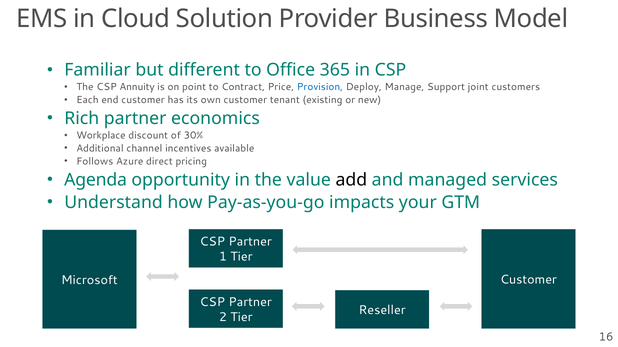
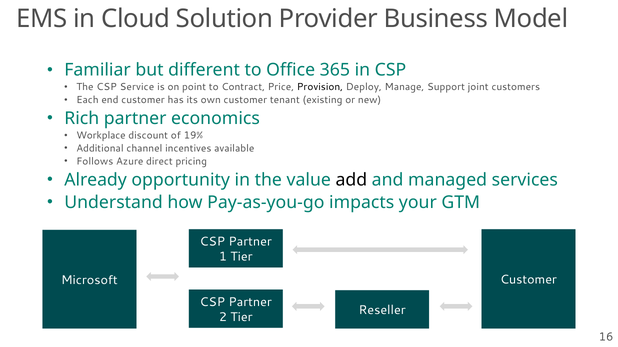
Annuity: Annuity -> Service
Provision colour: blue -> black
30%: 30% -> 19%
Agenda: Agenda -> Already
